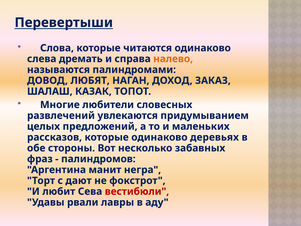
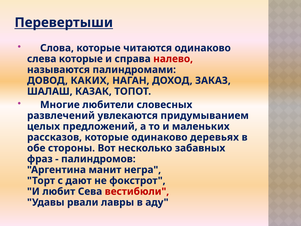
слева дремать: дремать -> которые
налево colour: orange -> red
ЛЮБЯТ: ЛЮБЯТ -> КАКИХ
